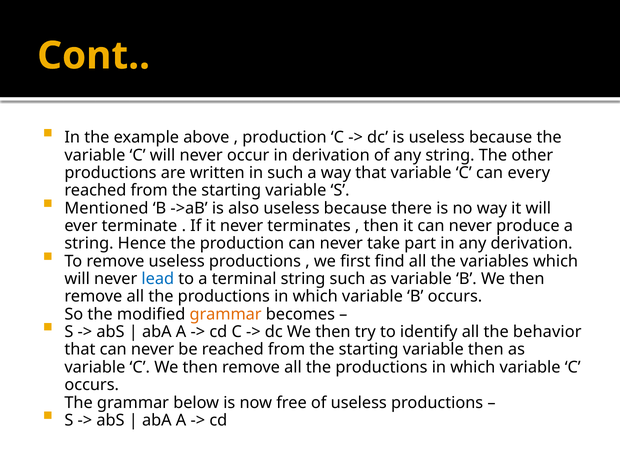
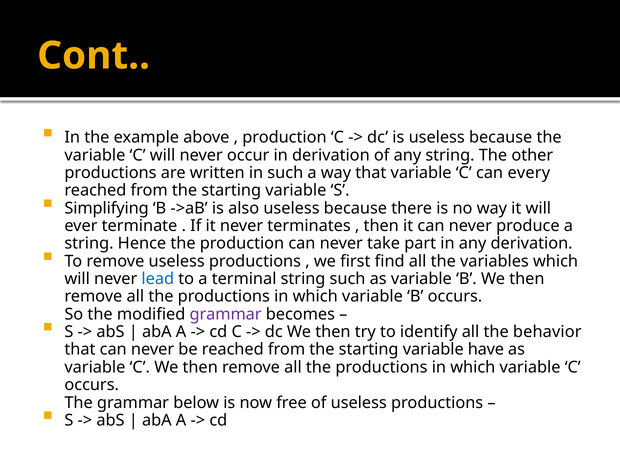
Mentioned: Mentioned -> Simplifying
grammar at (226, 314) colour: orange -> purple
variable then: then -> have
